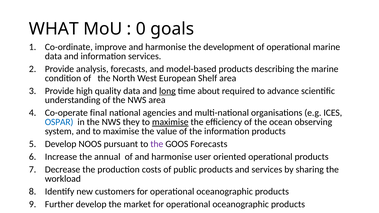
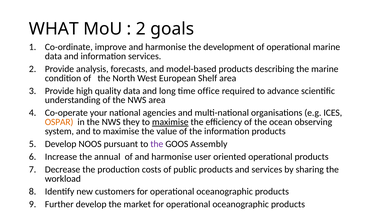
0 at (141, 29): 0 -> 2
long underline: present -> none
about: about -> office
final: final -> your
OSPAR colour: blue -> orange
GOOS Forecasts: Forecasts -> Assembly
